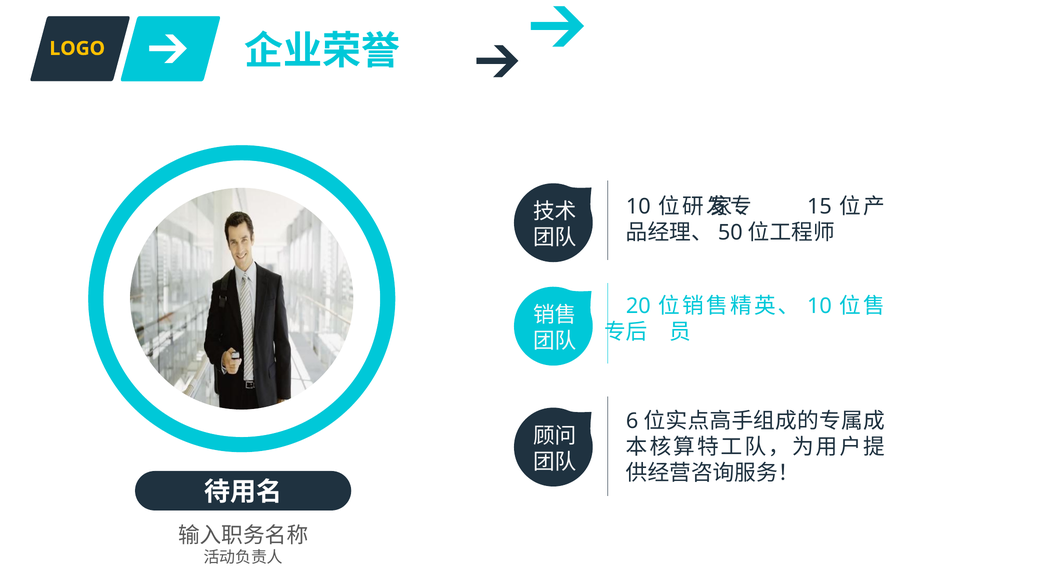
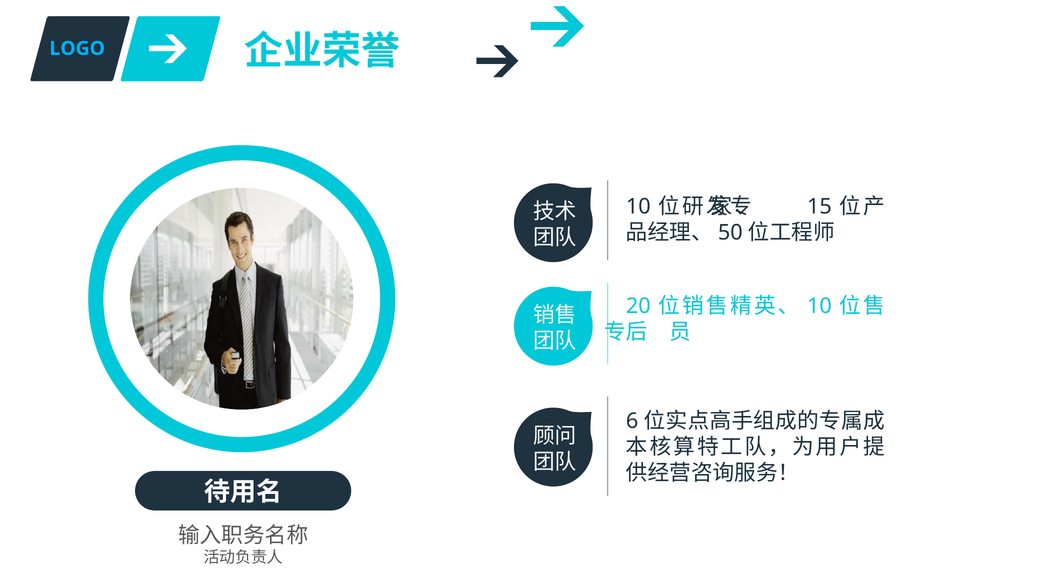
LOGO colour: yellow -> light blue
